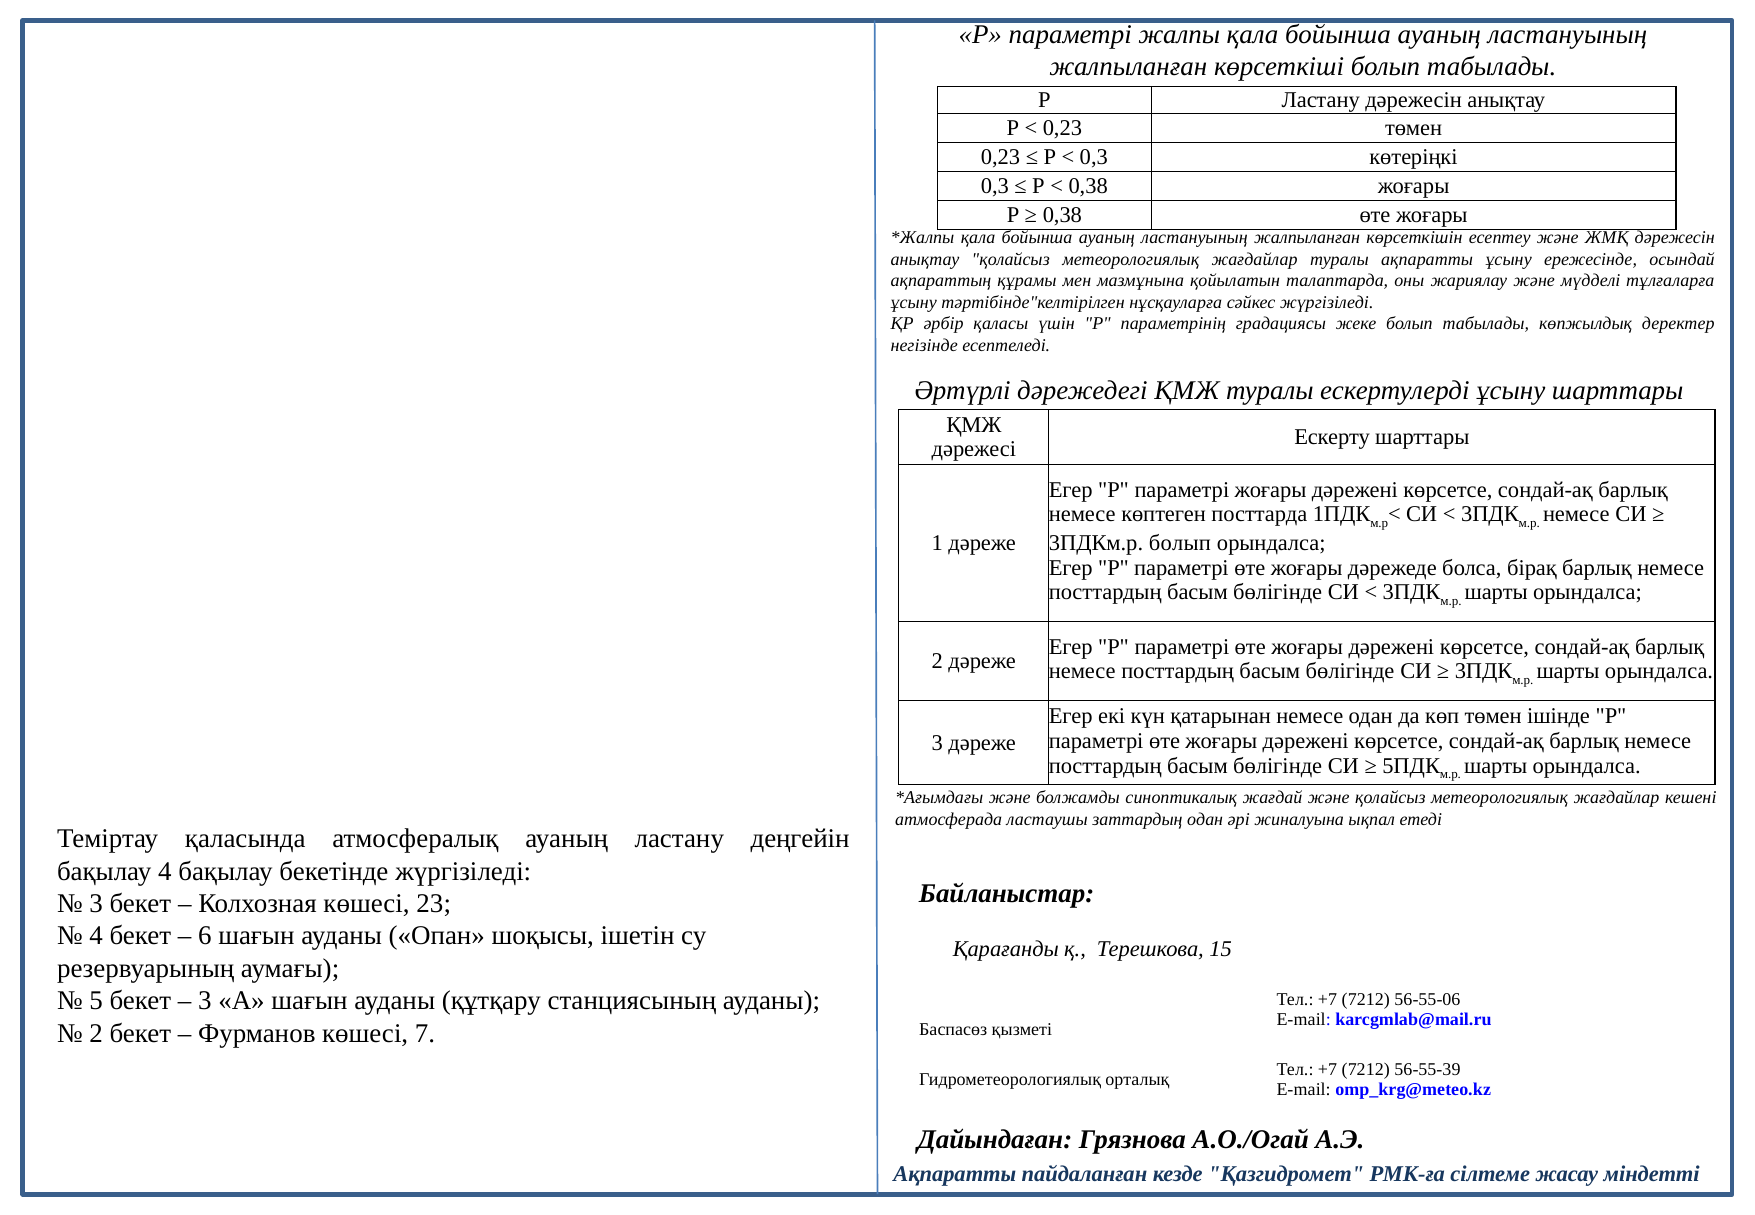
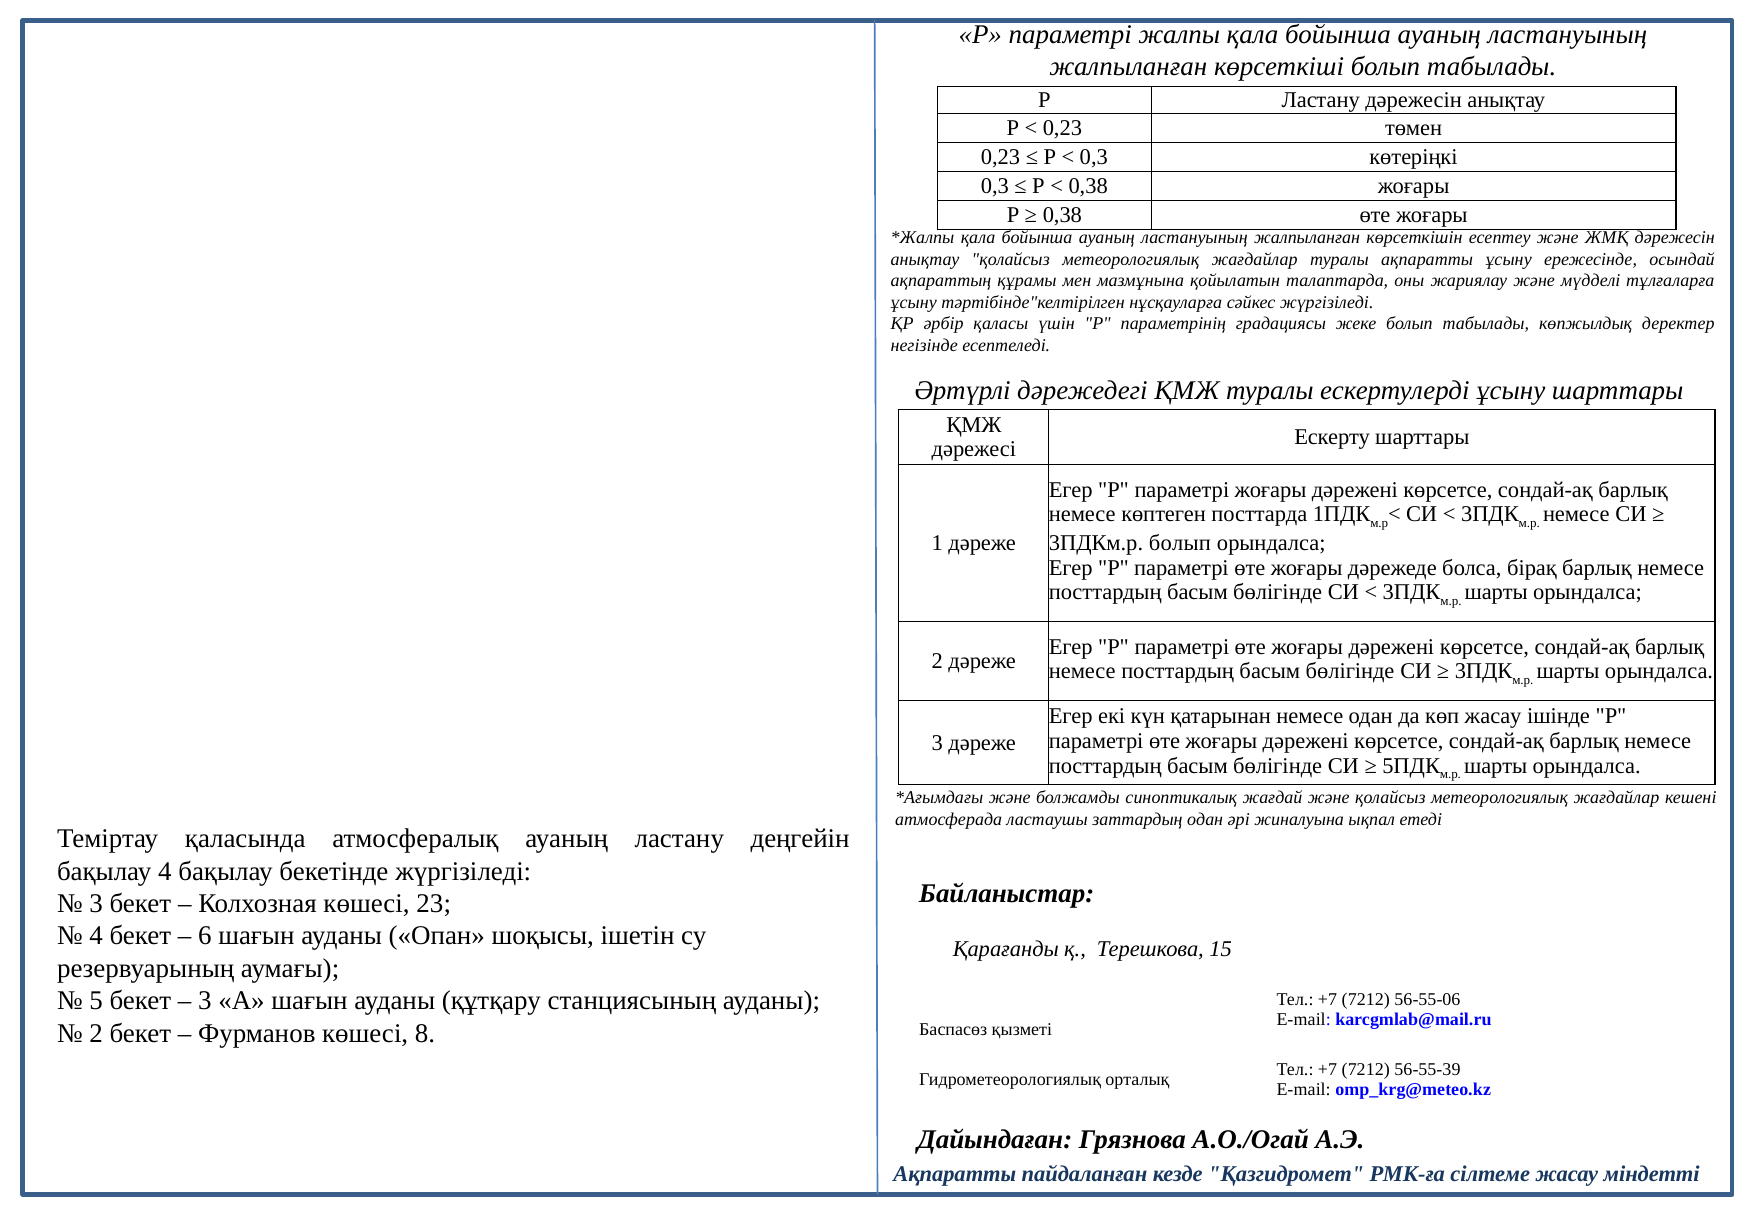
көп төмен: төмен -> жасау
7: 7 -> 8
